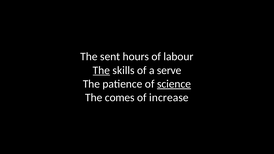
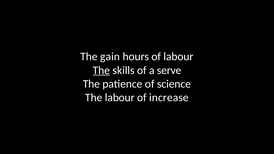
sent: sent -> gain
science underline: present -> none
The comes: comes -> labour
